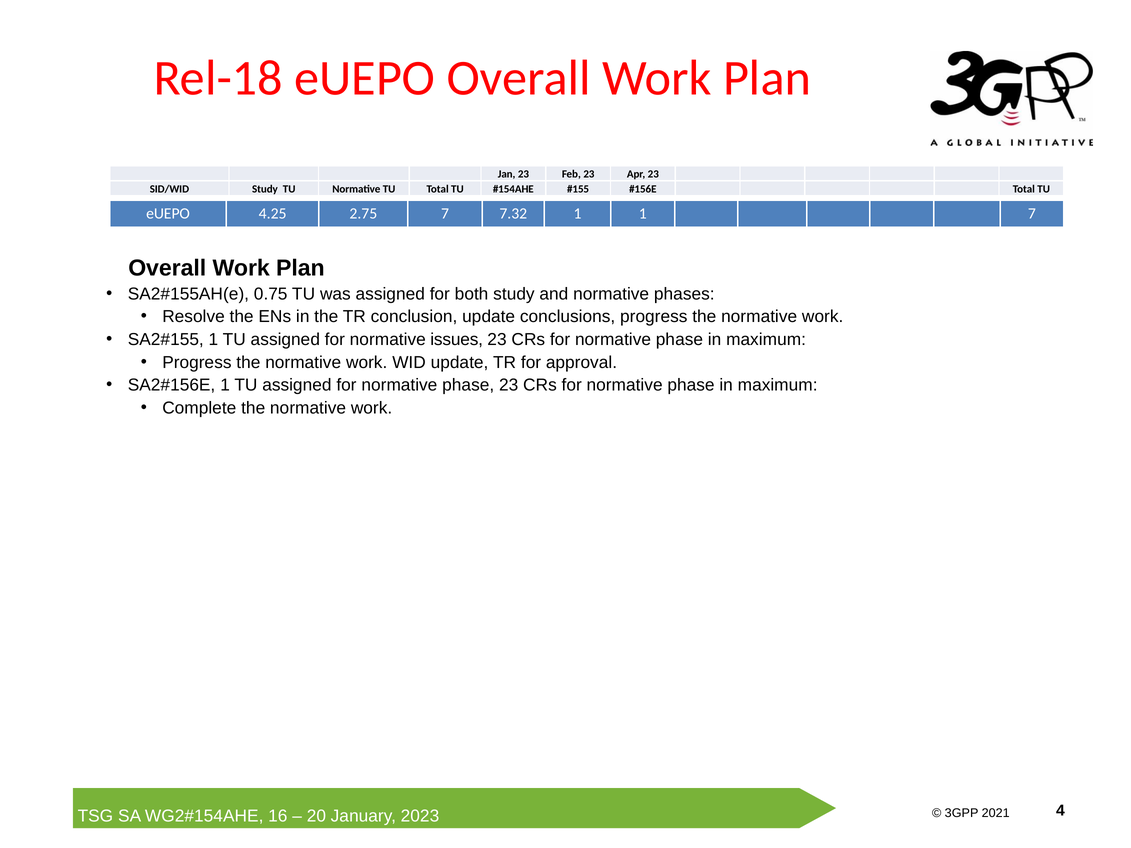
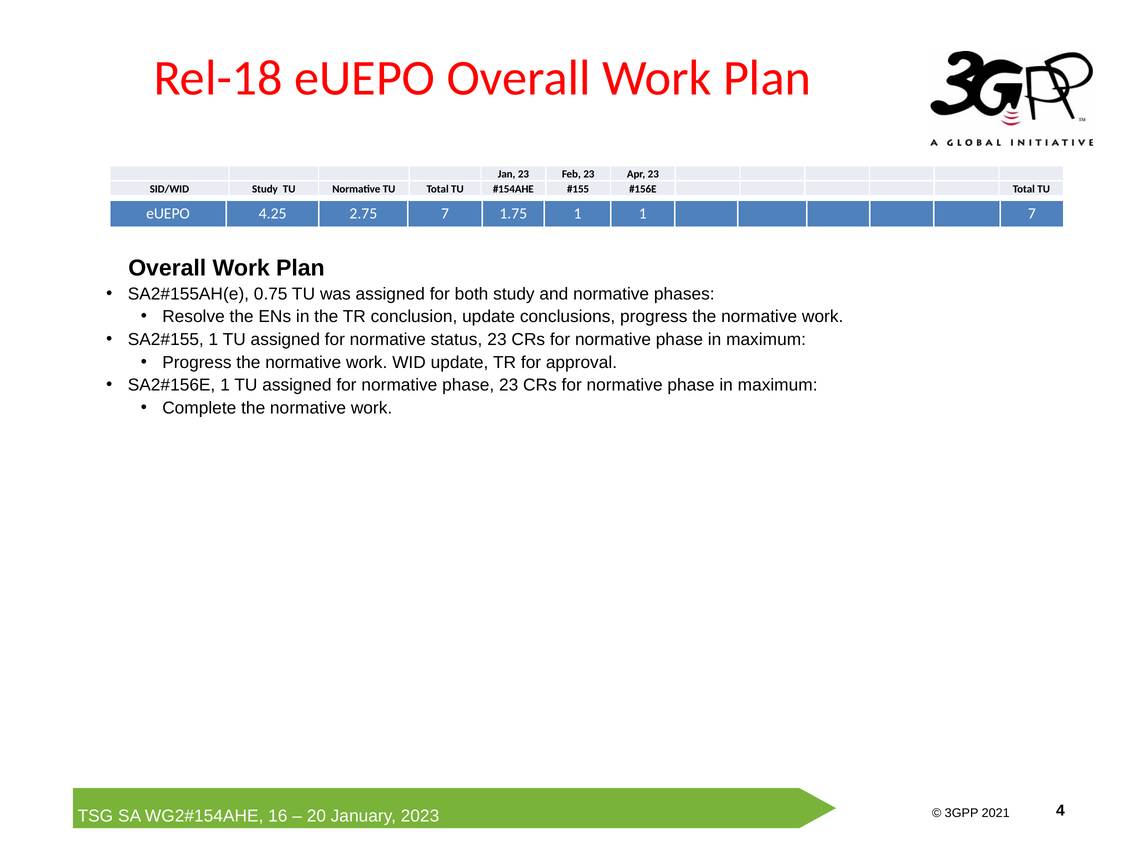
7.32: 7.32 -> 1.75
issues: issues -> status
